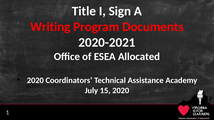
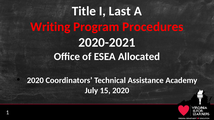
Sign: Sign -> Last
Documents: Documents -> Procedures
